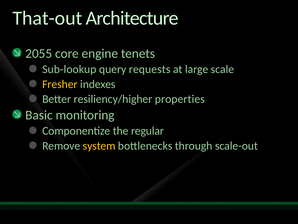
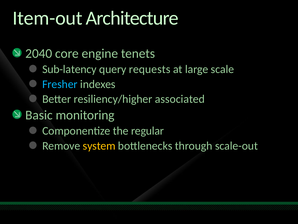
That-out: That-out -> Item-out
2055: 2055 -> 2040
Sub-lookup: Sub-lookup -> Sub-latency
Fresher colour: yellow -> light blue
properties: properties -> associated
